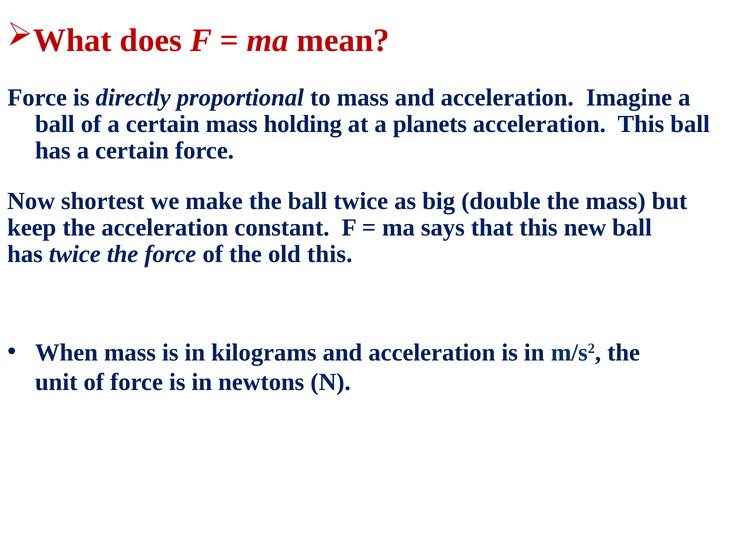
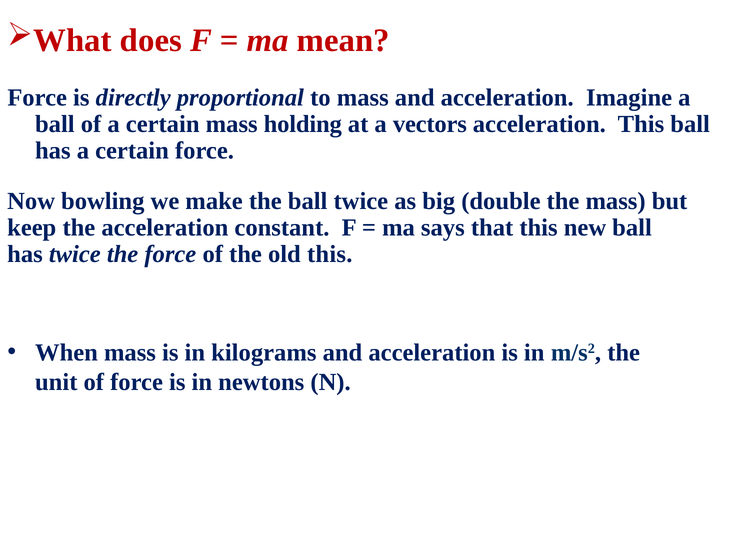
planets: planets -> vectors
shortest: shortest -> bowling
